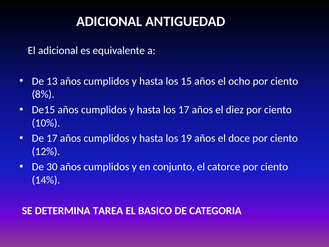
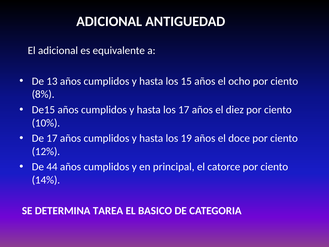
30: 30 -> 44
conjunto: conjunto -> principal
